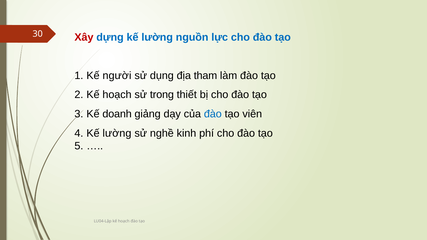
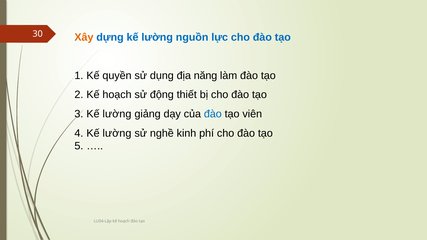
Xây colour: red -> orange
người: người -> quyền
tham: tham -> năng
trong: trong -> động
doanh at (117, 114): doanh -> lường
